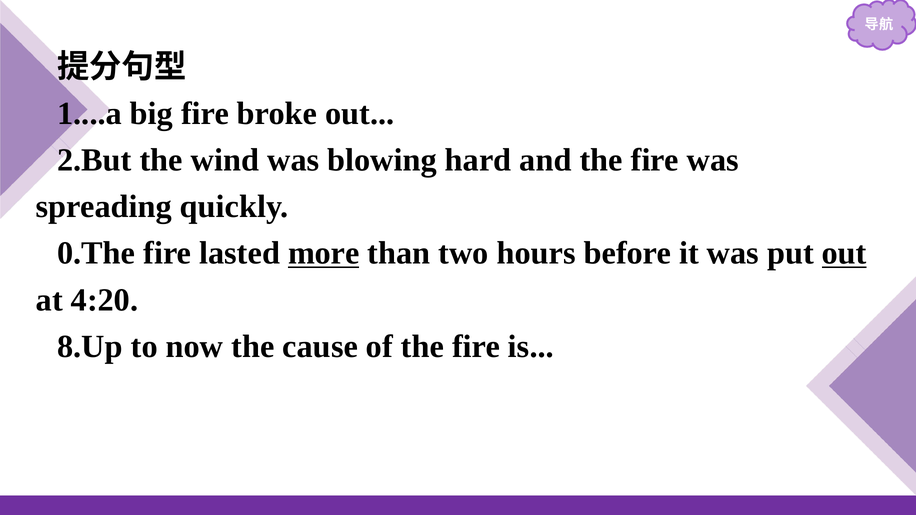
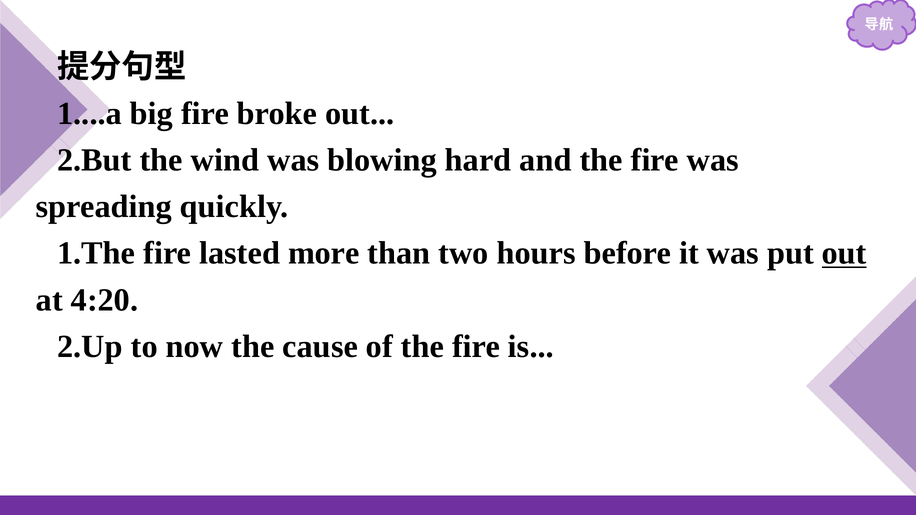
0.The: 0.The -> 1.The
more underline: present -> none
8.Up: 8.Up -> 2.Up
